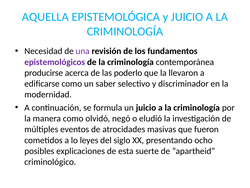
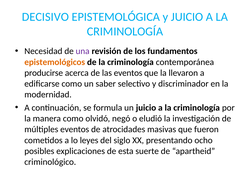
AQUELLA: AQUELLA -> DECISIVO
epistemológicos colour: purple -> orange
las poderlo: poderlo -> eventos
